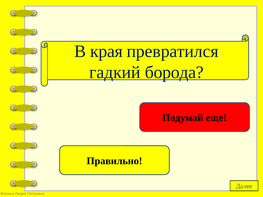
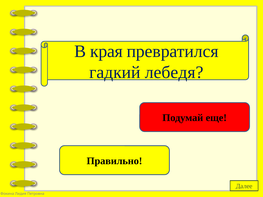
гадкий борода: борода -> лебедя
